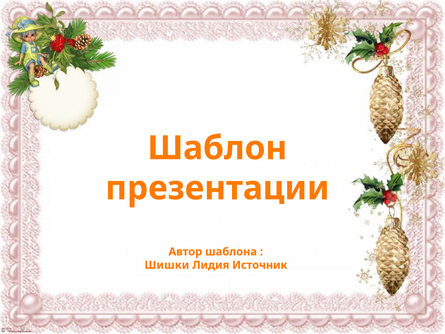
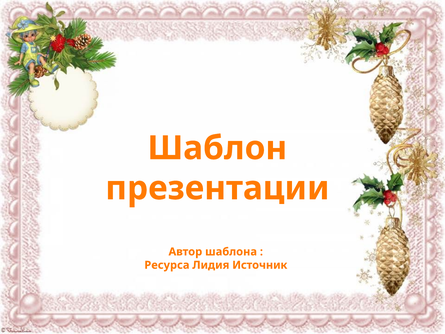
Шишки: Шишки -> Ресурса
